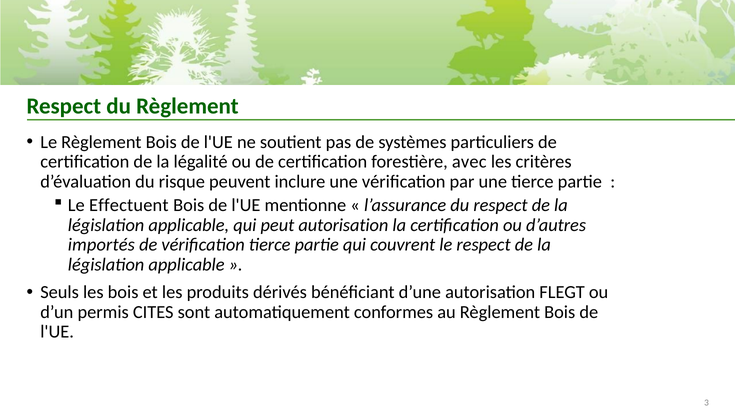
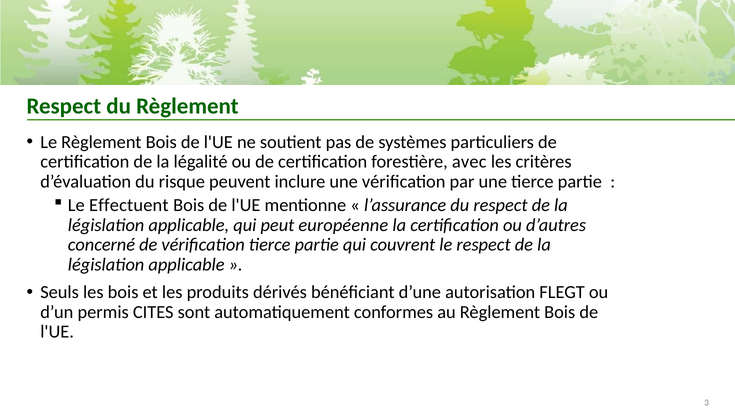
peut autorisation: autorisation -> européenne
importés: importés -> concerné
